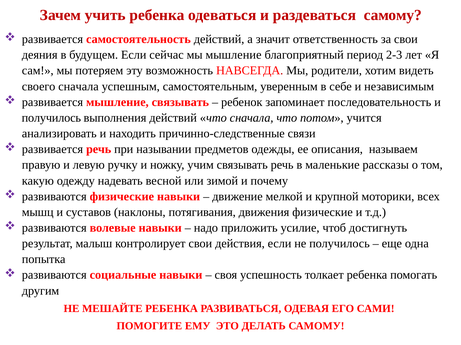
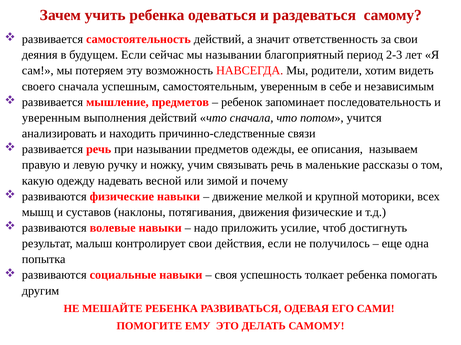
мы мышление: мышление -> назывании
мышление связывать: связывать -> предметов
получилось at (51, 118): получилось -> уверенным
